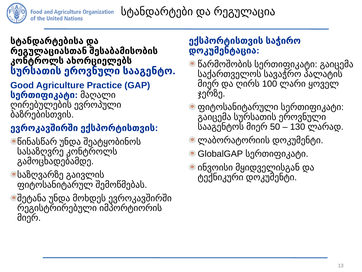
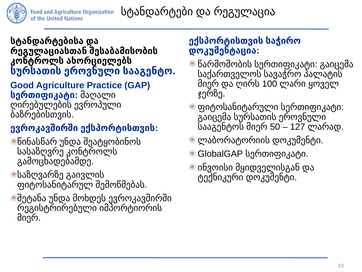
130: 130 -> 127
